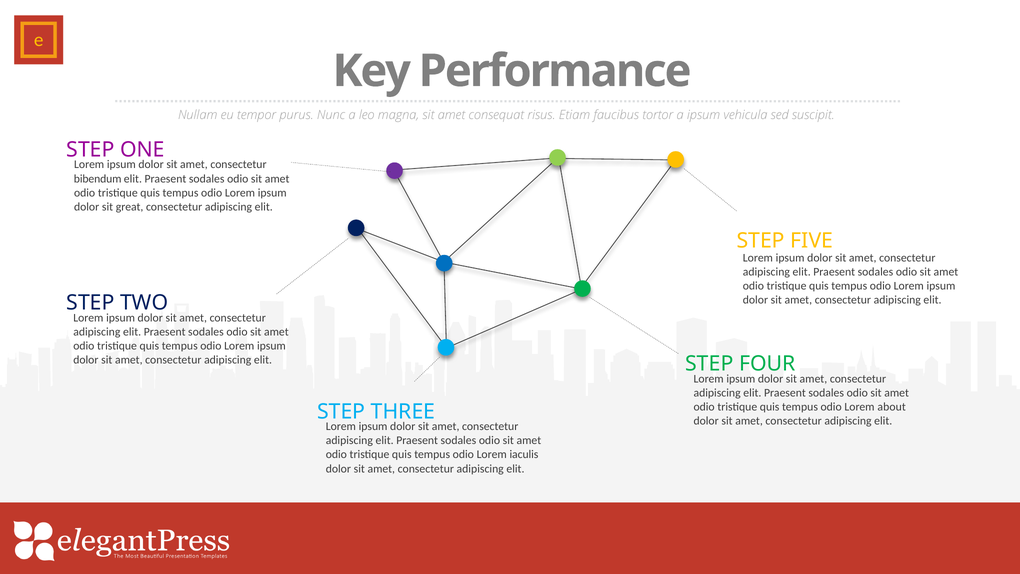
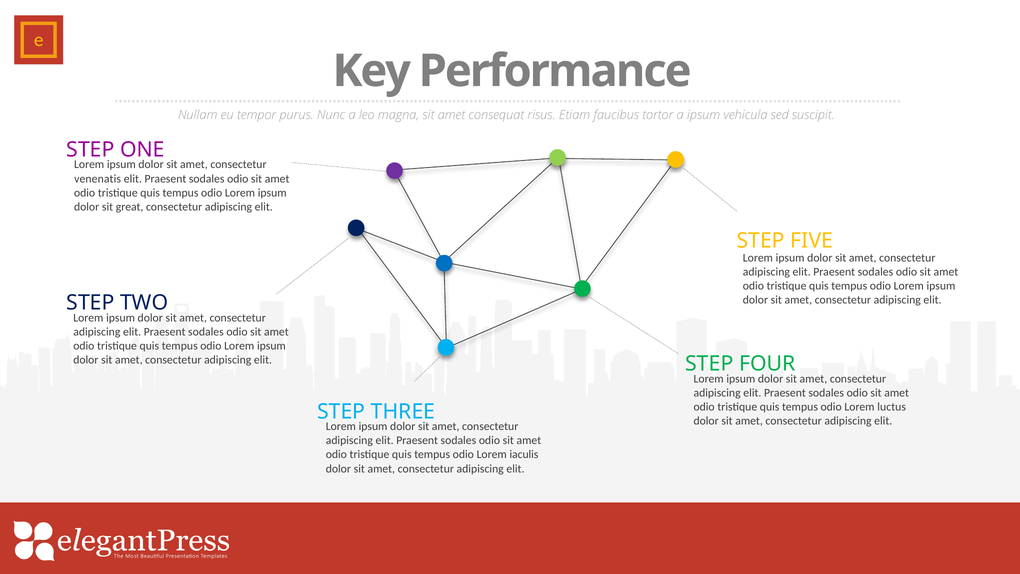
bibendum: bibendum -> venenatis
about: about -> luctus
